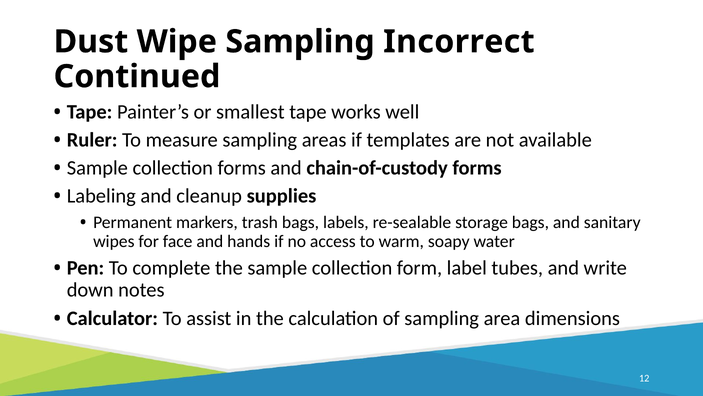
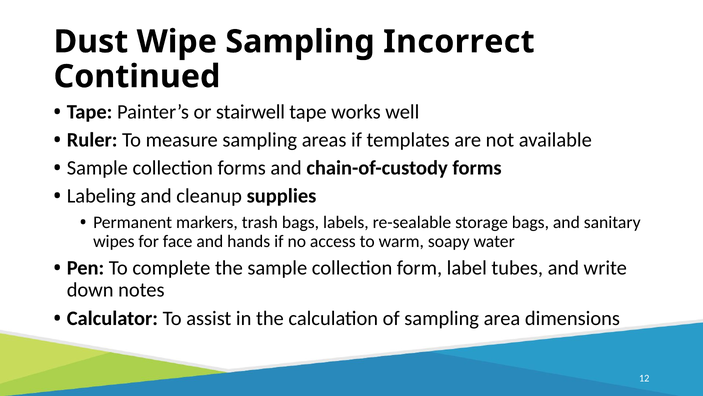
smallest: smallest -> stairwell
